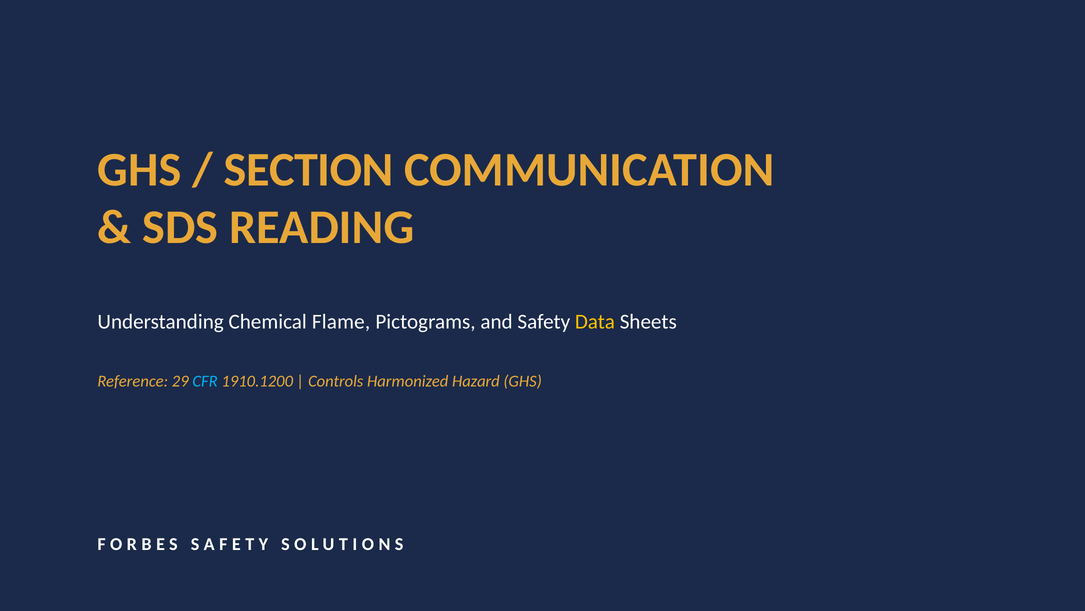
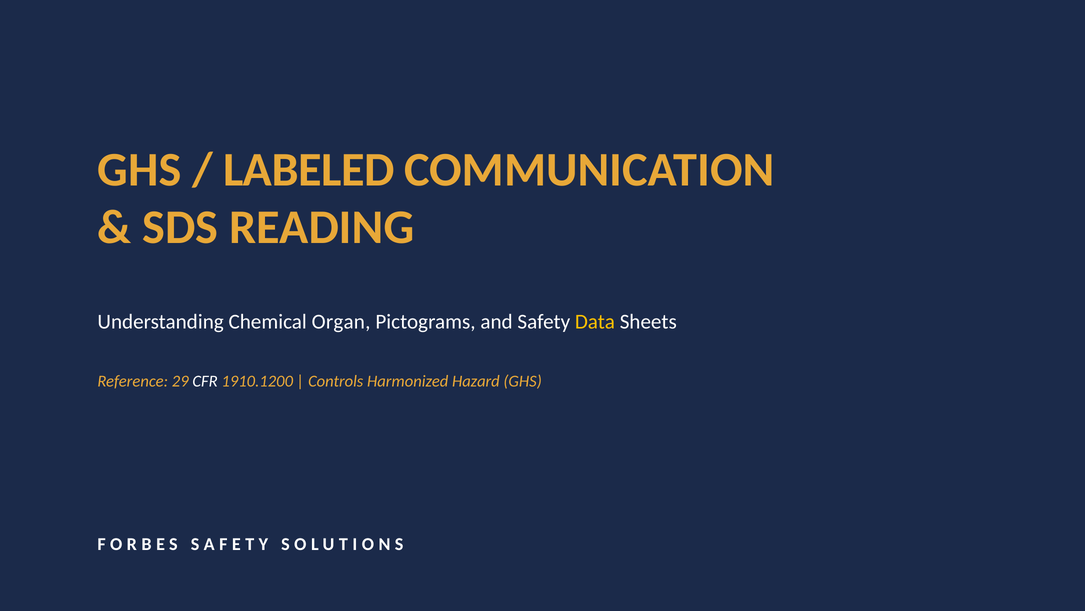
SECTION: SECTION -> LABELED
Flame: Flame -> Organ
CFR colour: light blue -> white
